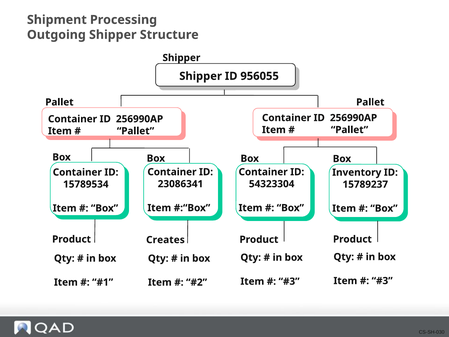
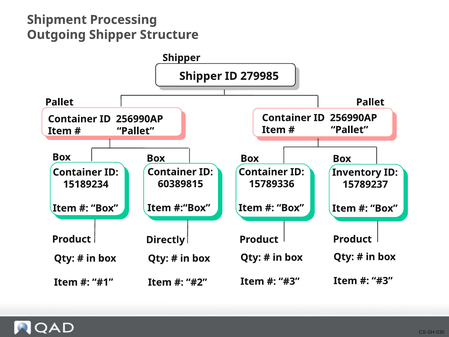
956055: 956055 -> 279985
23086341: 23086341 -> 60389815
54323304: 54323304 -> 15789336
15789534: 15789534 -> 15189234
Creates: Creates -> Directly
